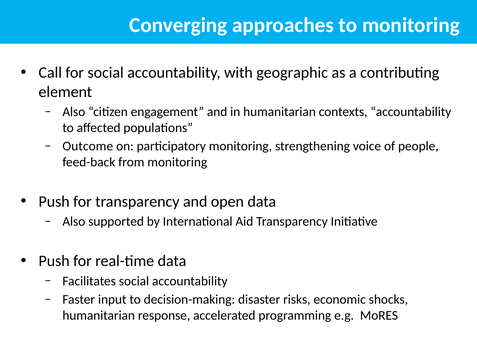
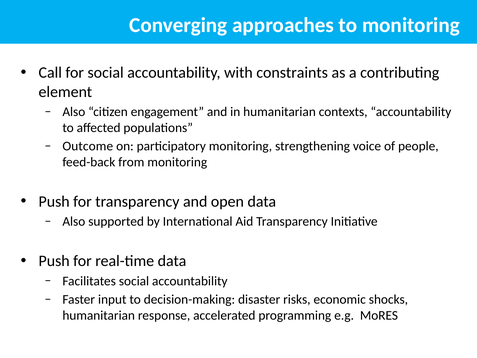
geographic: geographic -> constraints
